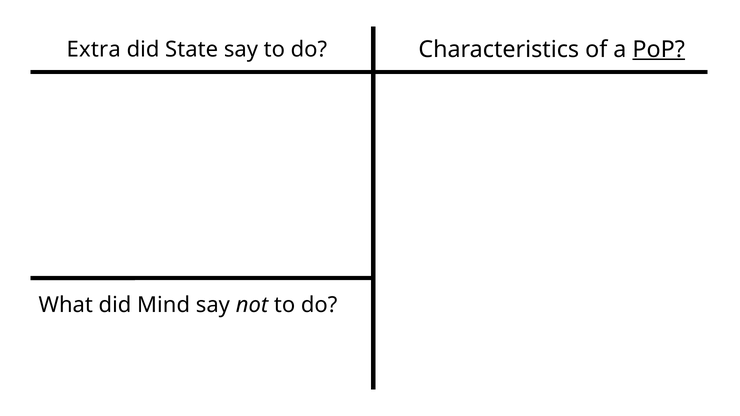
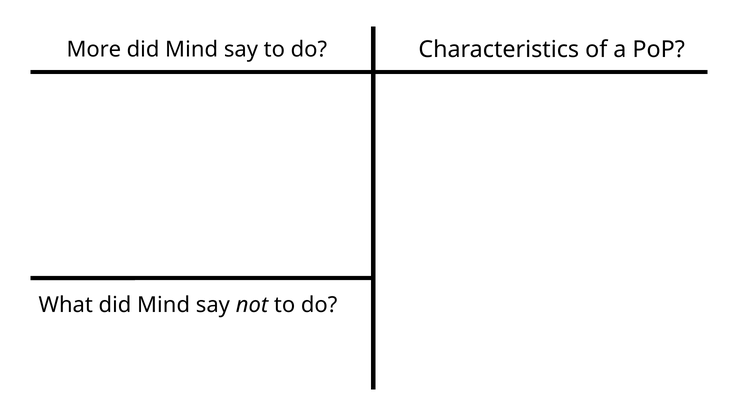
Extra: Extra -> More
State at (192, 49): State -> Mind
PoP underline: present -> none
